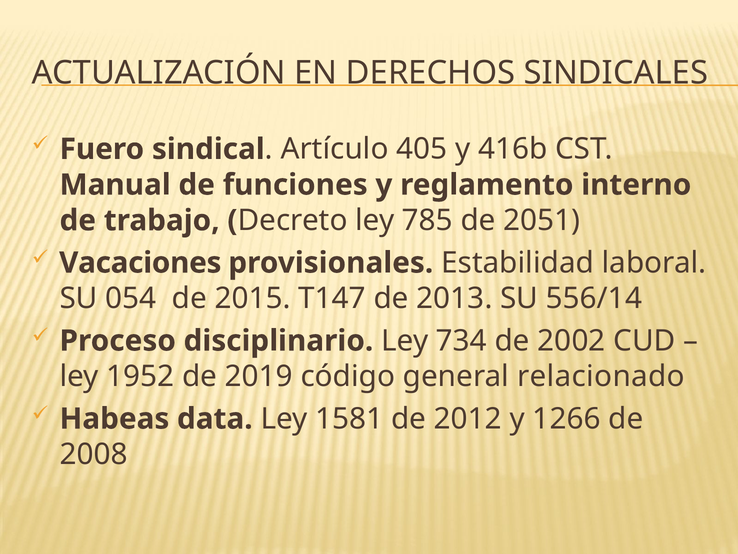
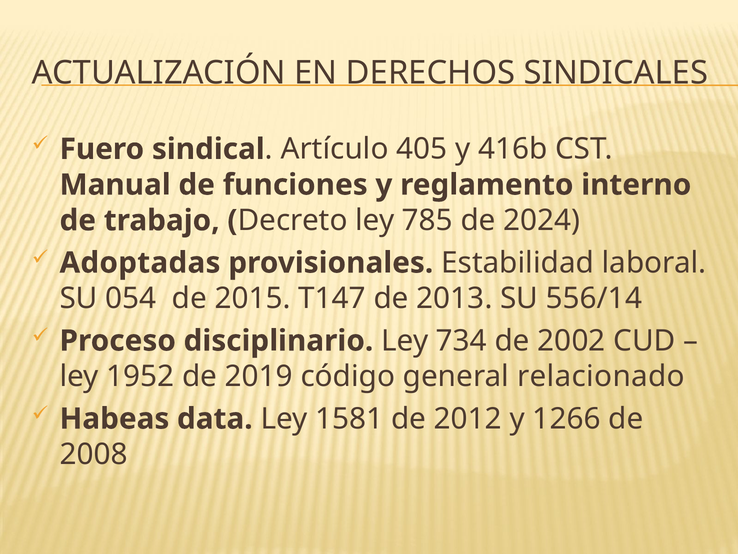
2051: 2051 -> 2024
Vacaciones: Vacaciones -> Adoptadas
